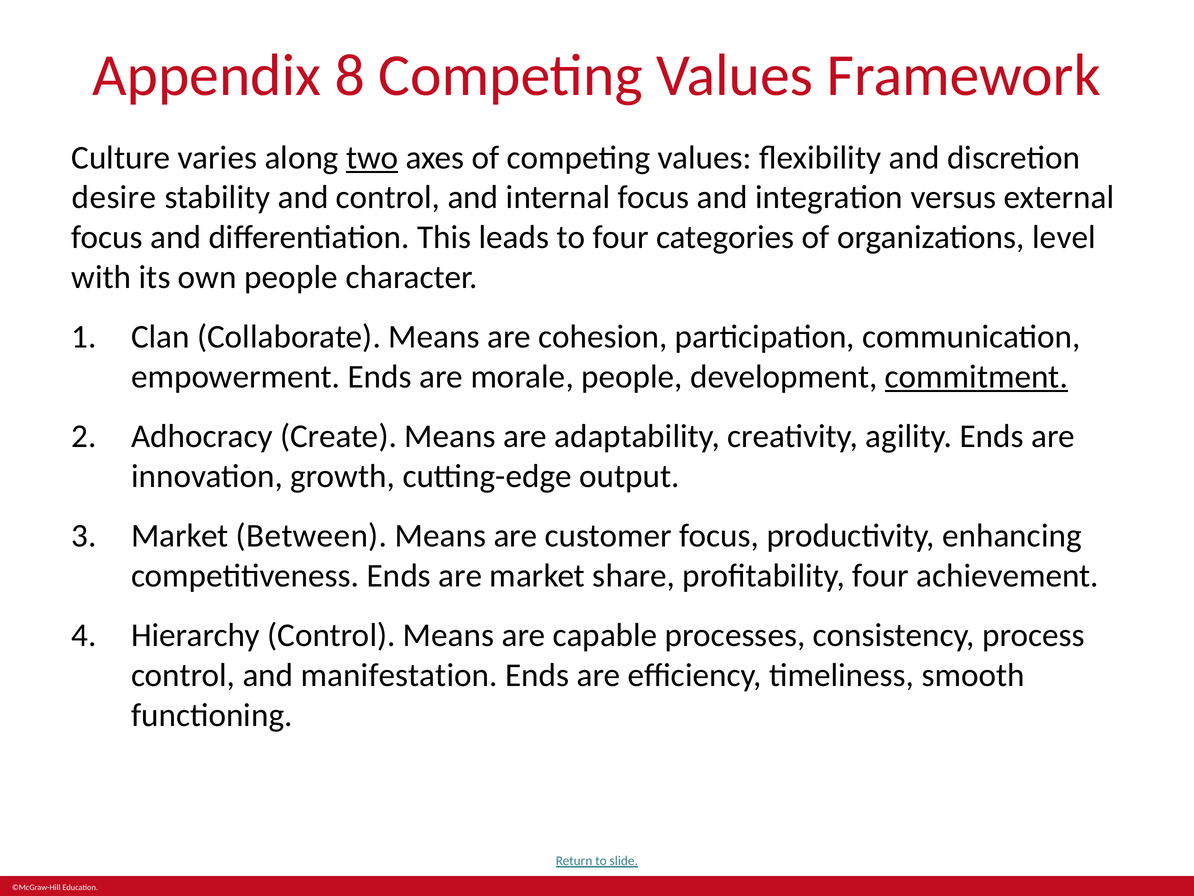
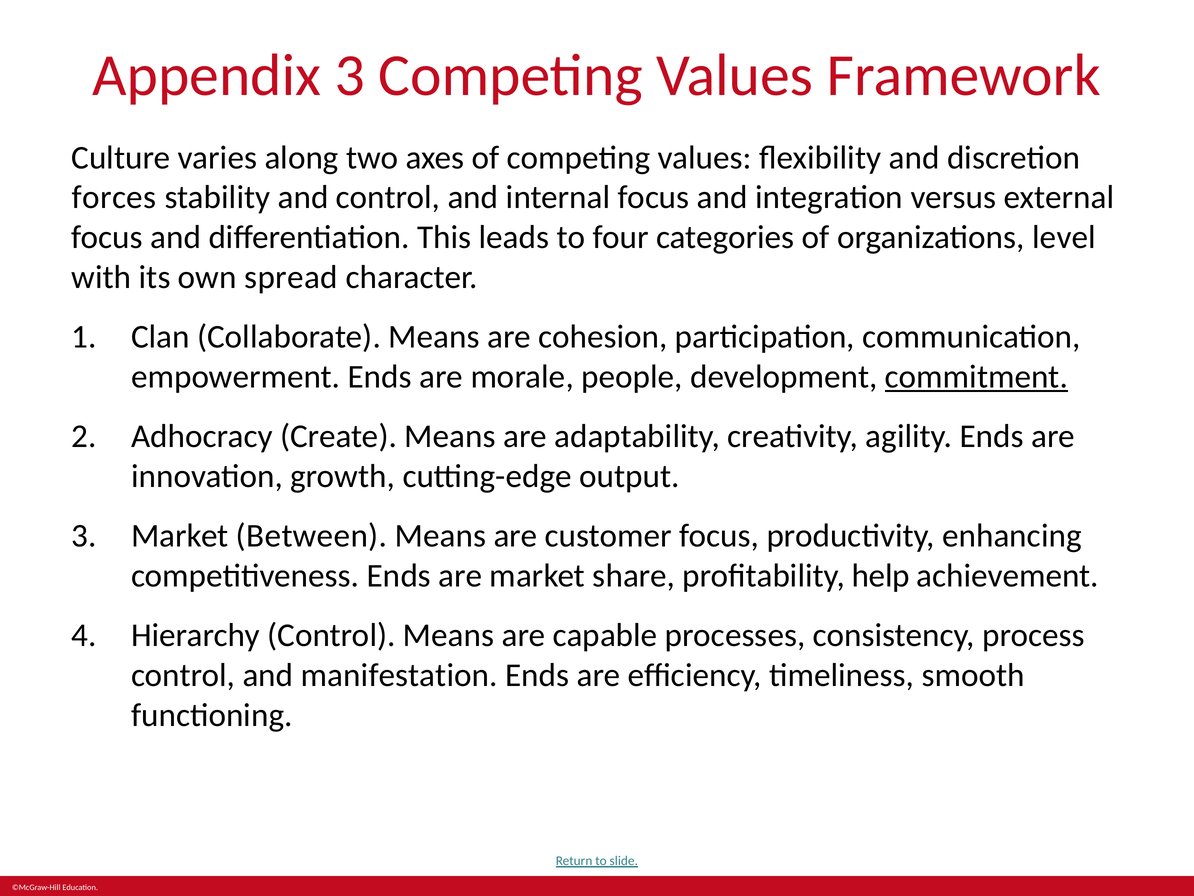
Appendix 8: 8 -> 3
two underline: present -> none
desire: desire -> forces
own people: people -> spread
profitability four: four -> help
